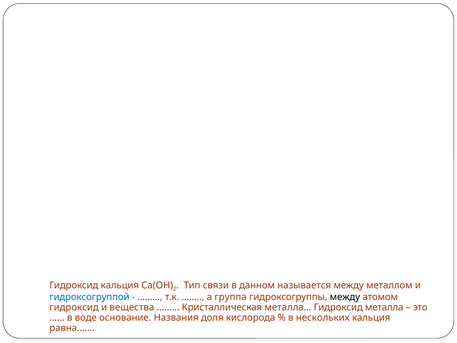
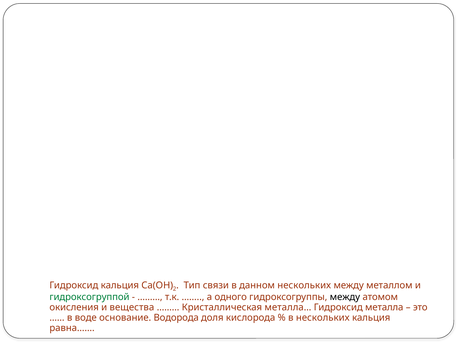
данном называется: называется -> нескольких
гидроксогруппой colour: blue -> green
группа: группа -> одного
гидроксид at (74, 307): гидроксид -> окисления
Названия: Названия -> Водорода
